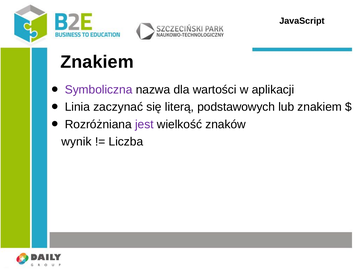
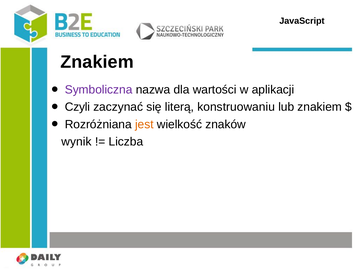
Linia: Linia -> Czyli
podstawowych: podstawowych -> konstruowaniu
jest colour: purple -> orange
